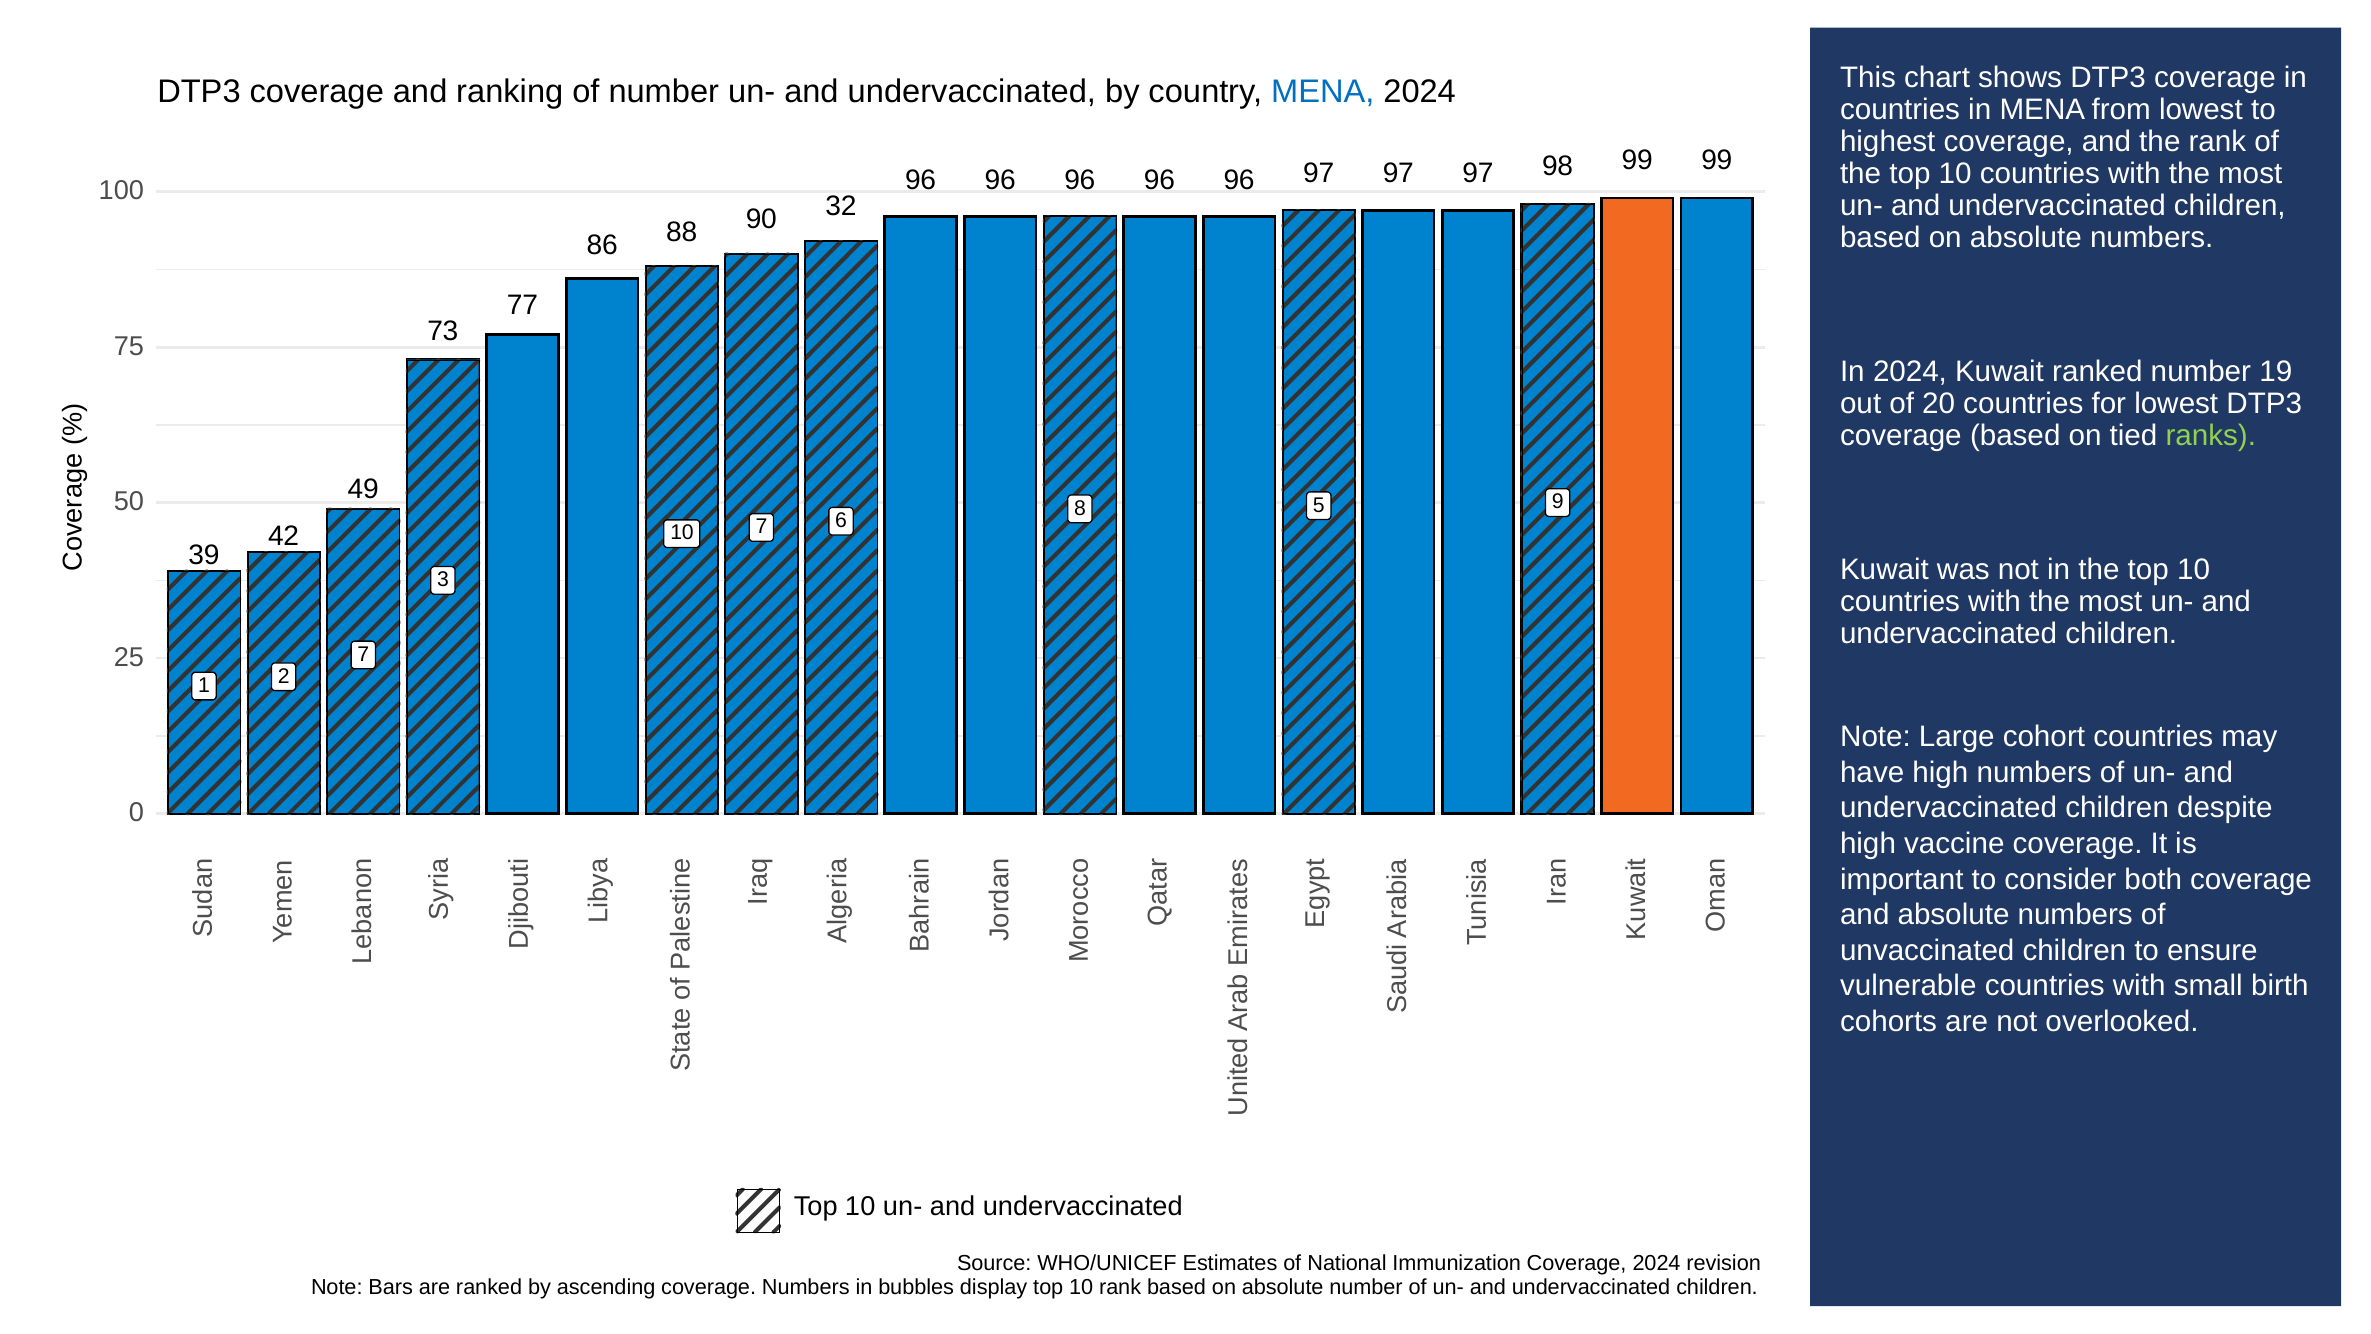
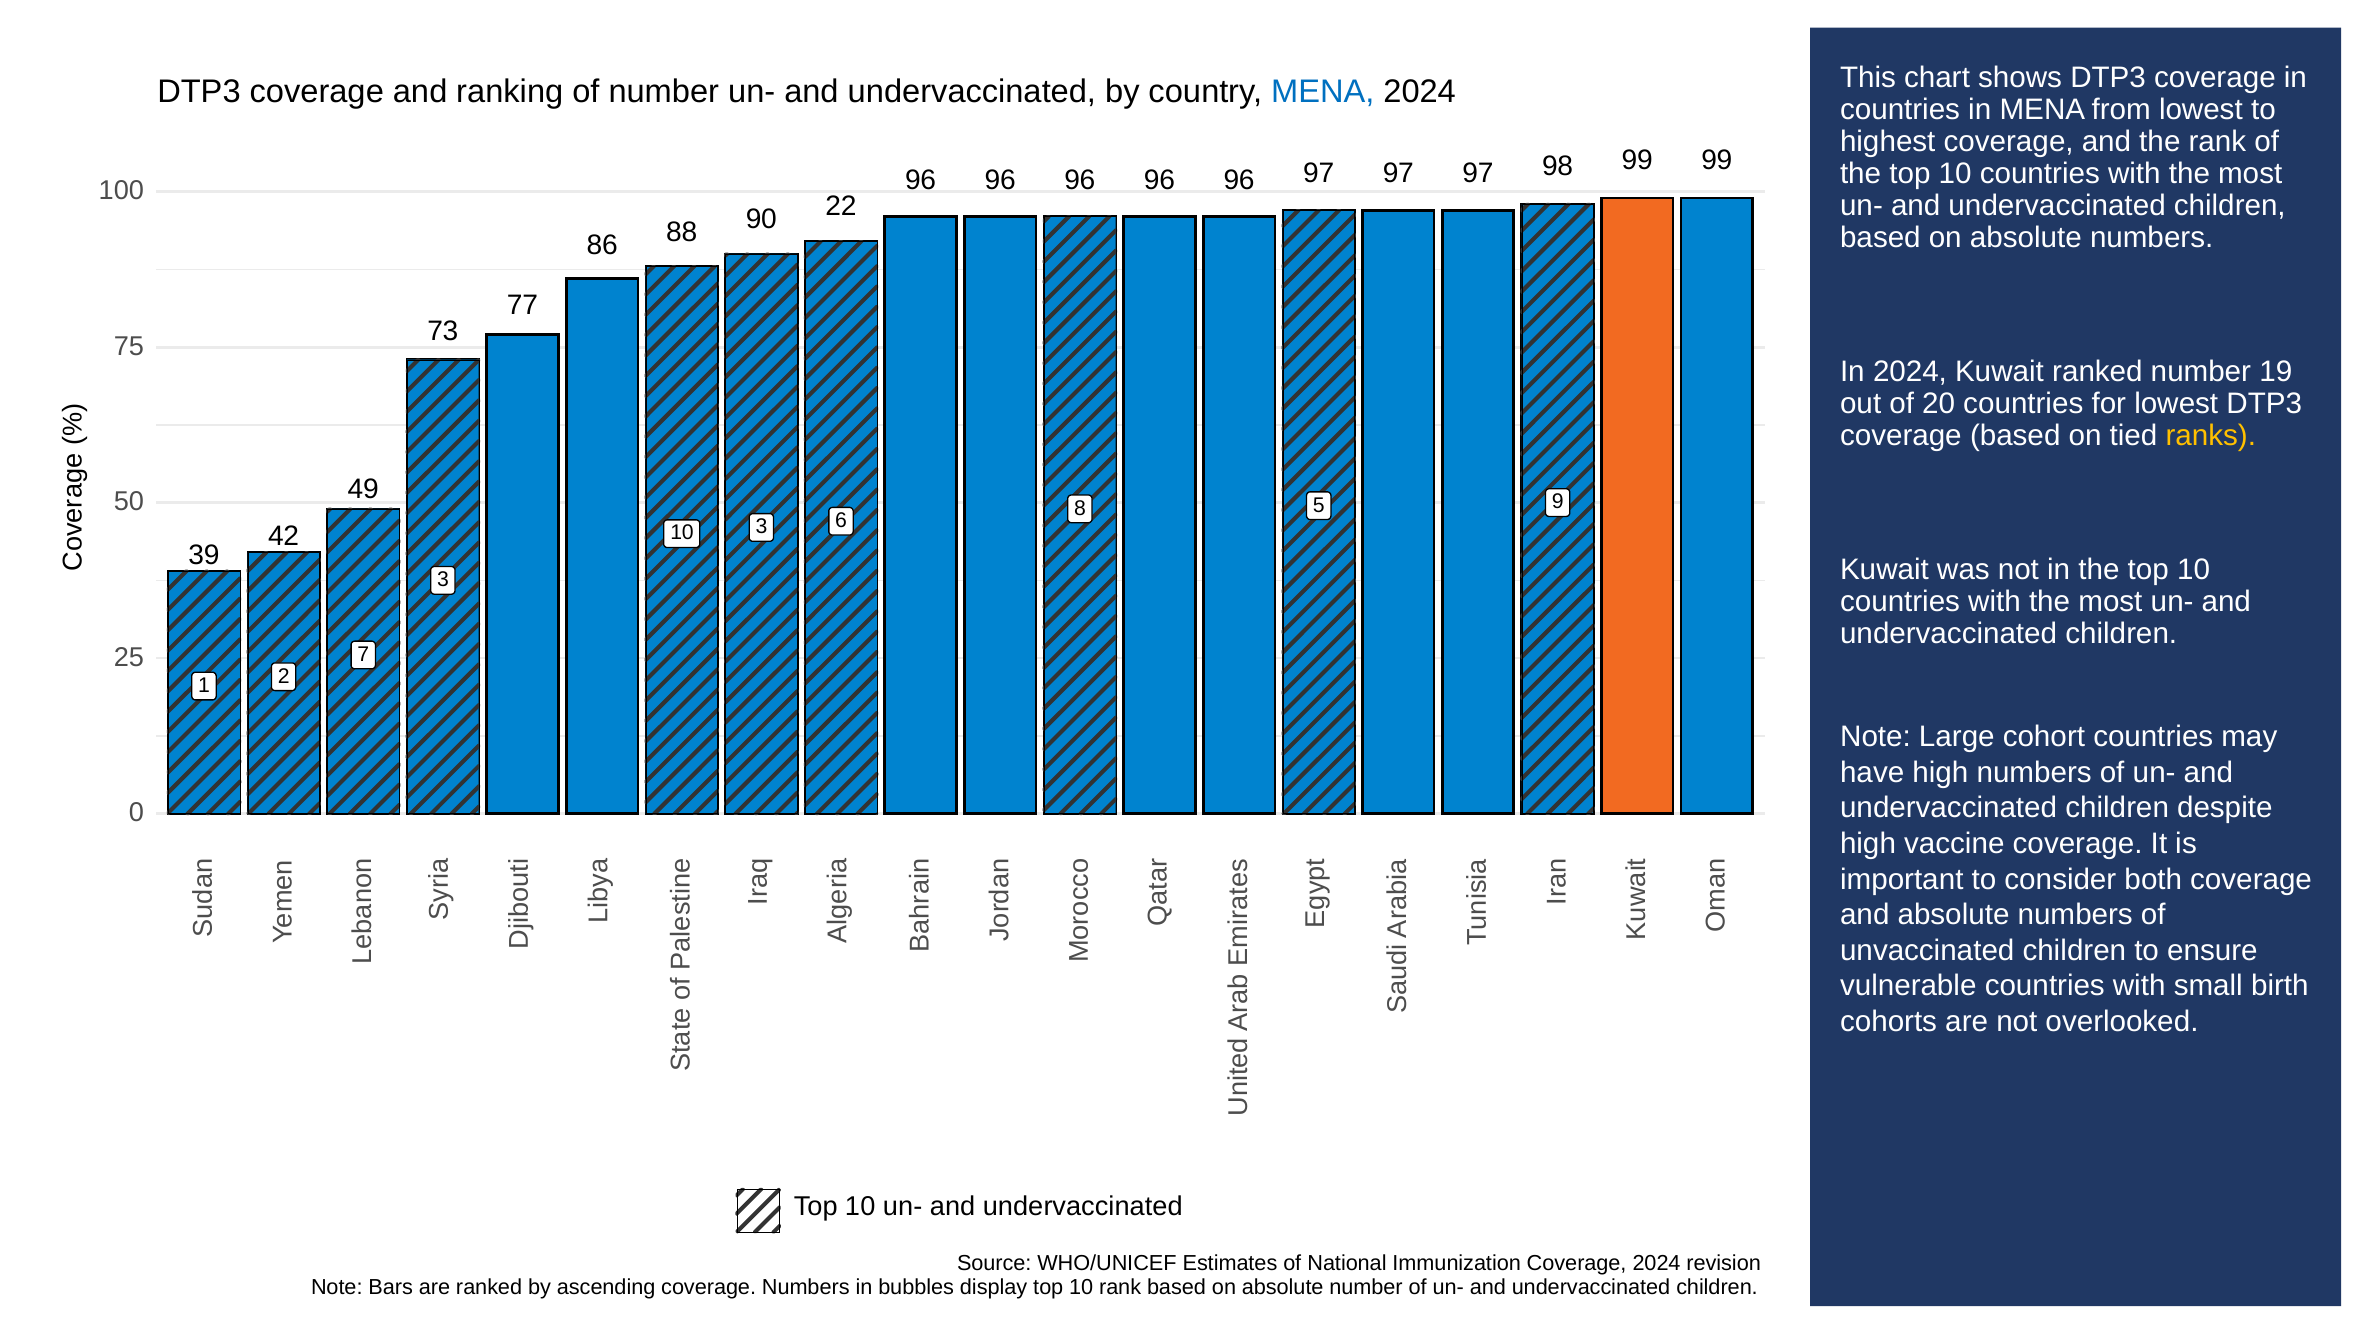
32: 32 -> 22
ranks colour: light green -> yellow
10 7: 7 -> 3
